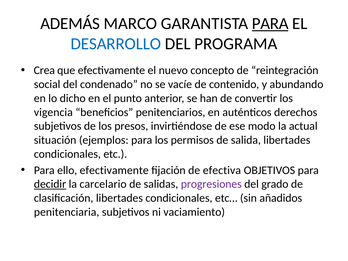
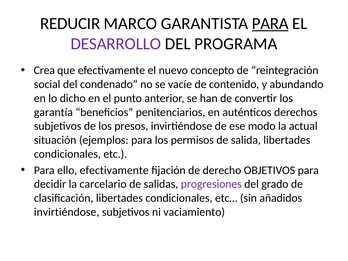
ADEMÁS: ADEMÁS -> REDUCIR
DESARROLLO colour: blue -> purple
vigencia: vigencia -> garantía
efectiva: efectiva -> derecho
decidir underline: present -> none
penitenciaria at (67, 212): penitenciaria -> invirtiéndose
